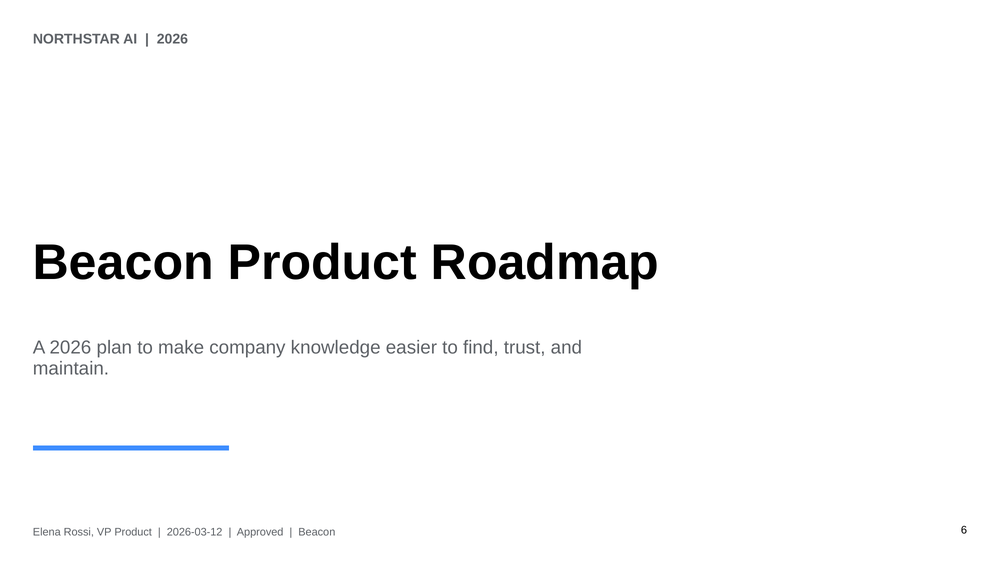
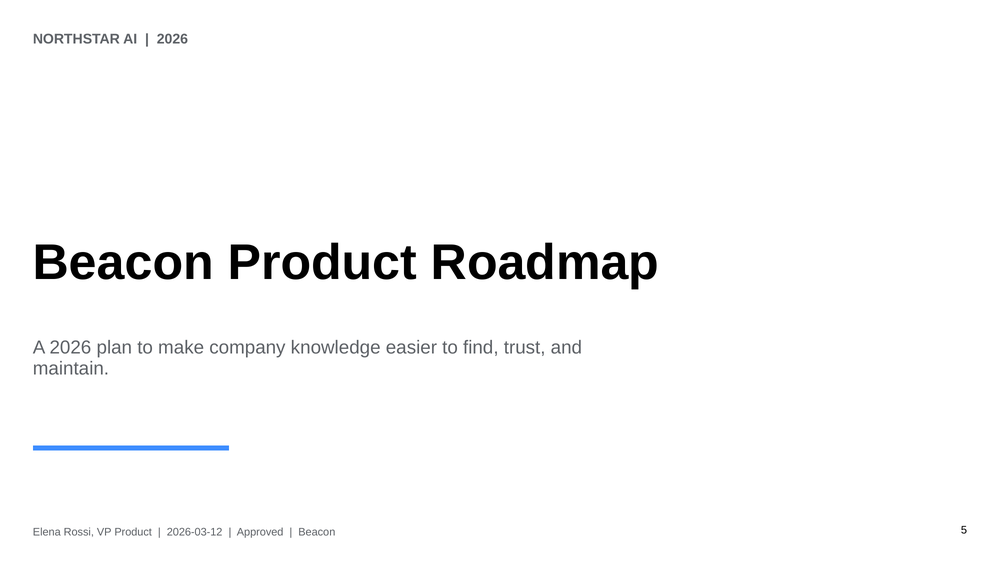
6: 6 -> 5
